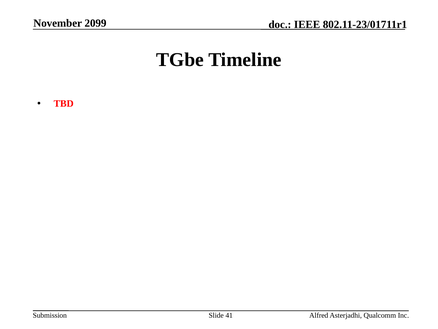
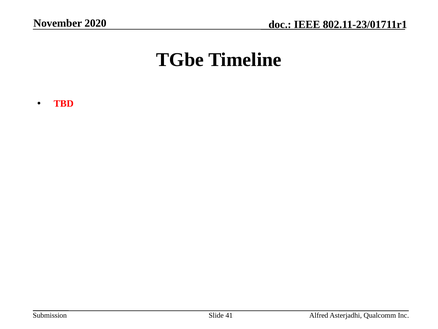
2099: 2099 -> 2020
